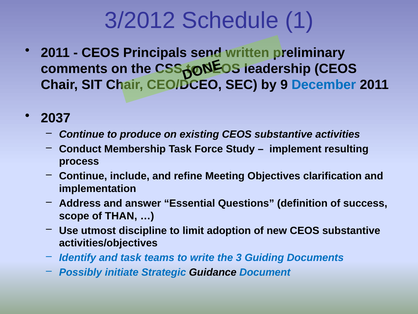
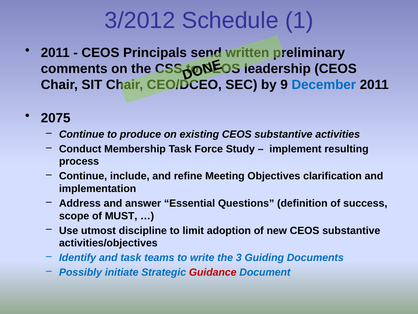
2037: 2037 -> 2075
THAN: THAN -> MUST
Guidance colour: black -> red
